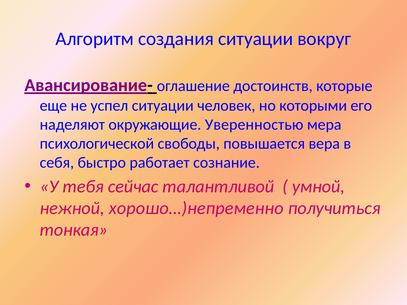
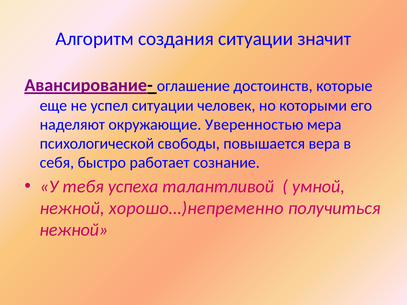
вокруг: вокруг -> значит
сейчас: сейчас -> успеха
тонкая at (74, 230): тонкая -> нежной
